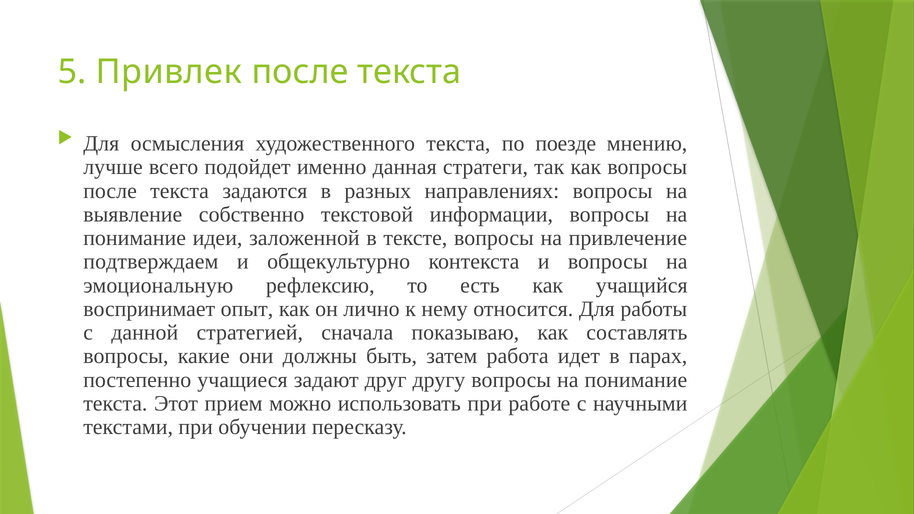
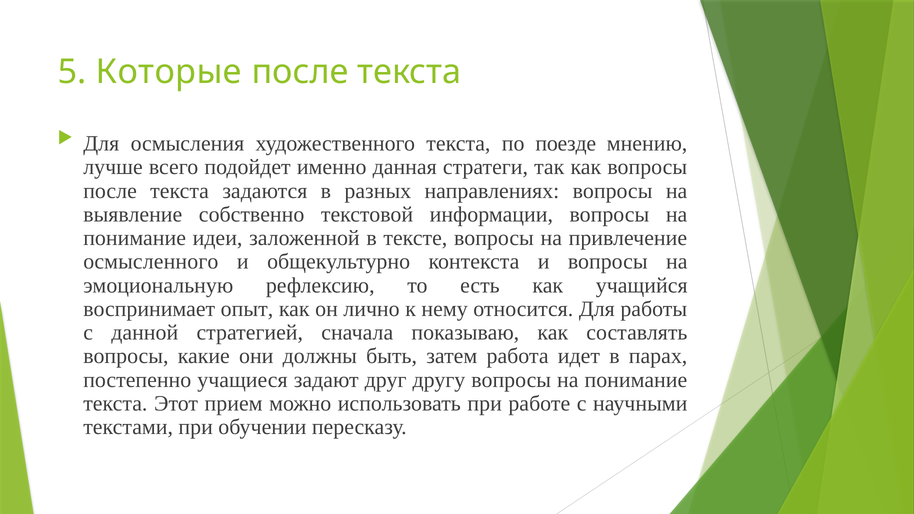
Привлек: Привлек -> Которые
подтверждаем: подтверждаем -> осмысленного
